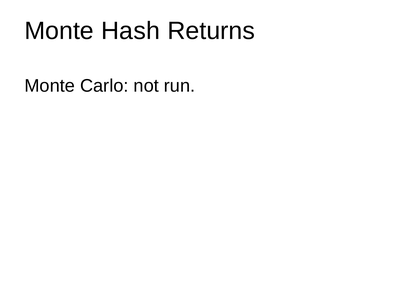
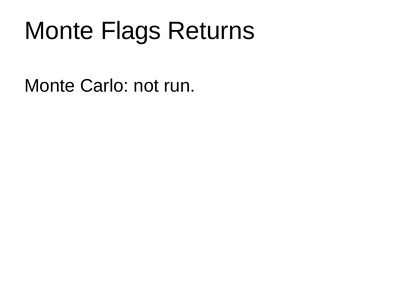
Hash: Hash -> Flags
